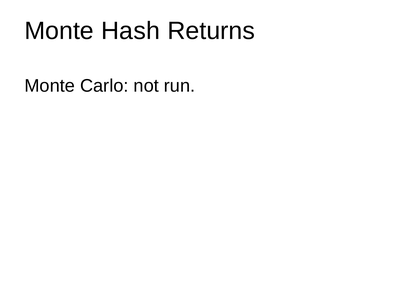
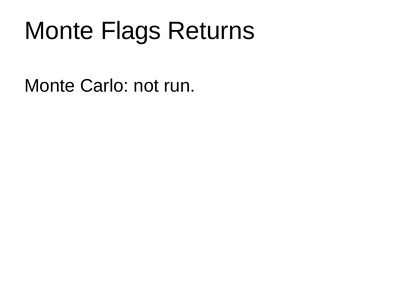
Hash: Hash -> Flags
